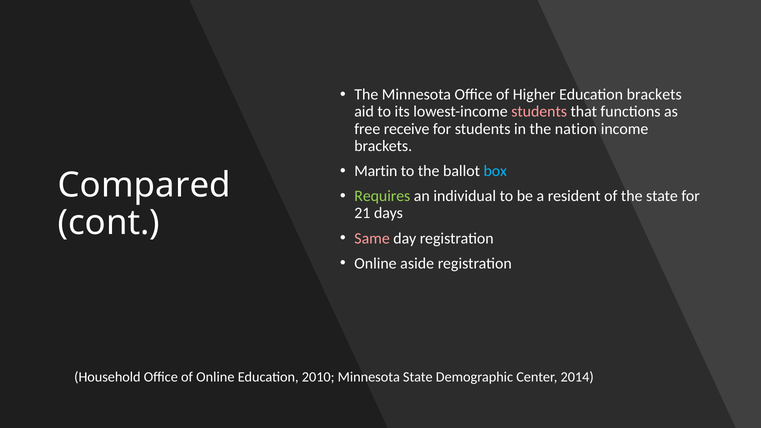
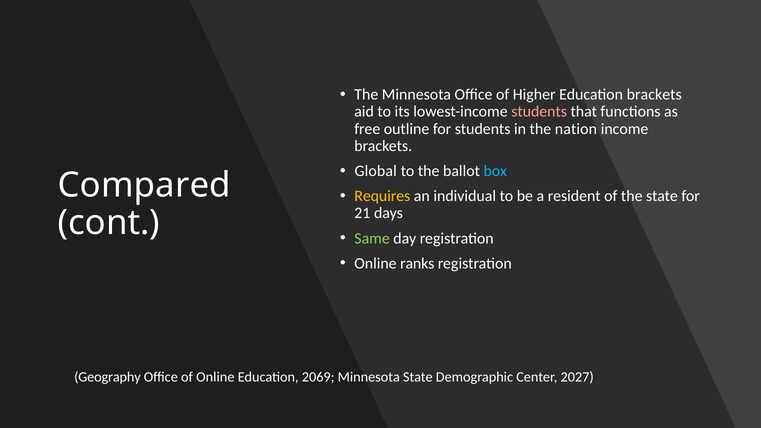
receive: receive -> outline
Martin: Martin -> Global
Requires colour: light green -> yellow
Same colour: pink -> light green
aside: aside -> ranks
Household: Household -> Geography
2010: 2010 -> 2069
2014: 2014 -> 2027
